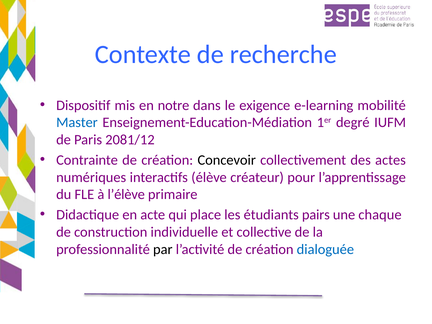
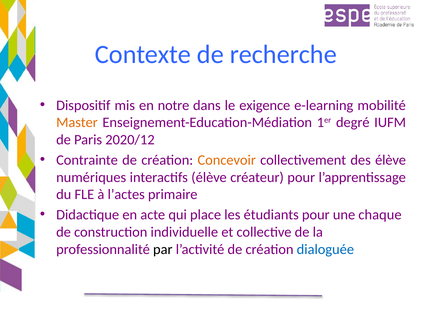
Master colour: blue -> orange
2081/12: 2081/12 -> 2020/12
Concevoir colour: black -> orange
des actes: actes -> élève
l’élève: l’élève -> l’actes
étudiants pairs: pairs -> pour
